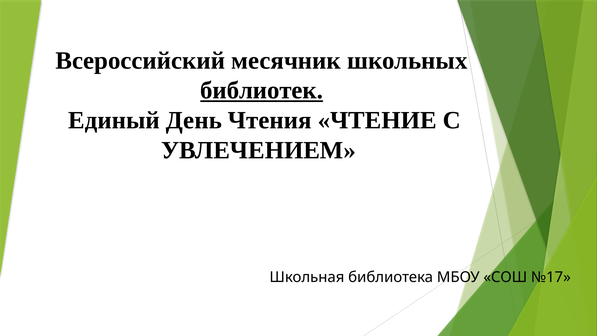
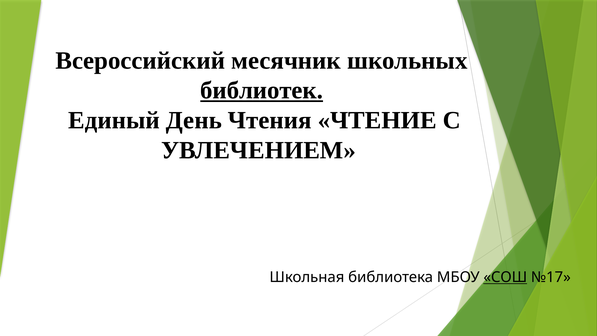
СОШ underline: none -> present
